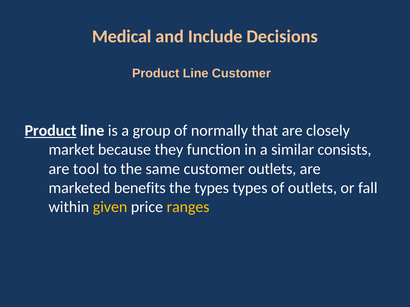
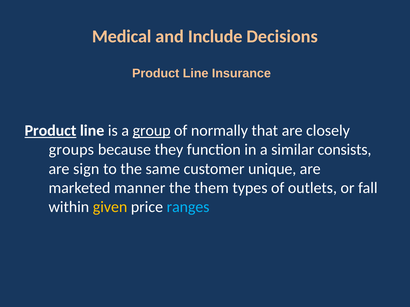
Line Customer: Customer -> Insurance
group underline: none -> present
market: market -> groups
tool: tool -> sign
customer outlets: outlets -> unique
benefits: benefits -> manner
the types: types -> them
ranges colour: yellow -> light blue
